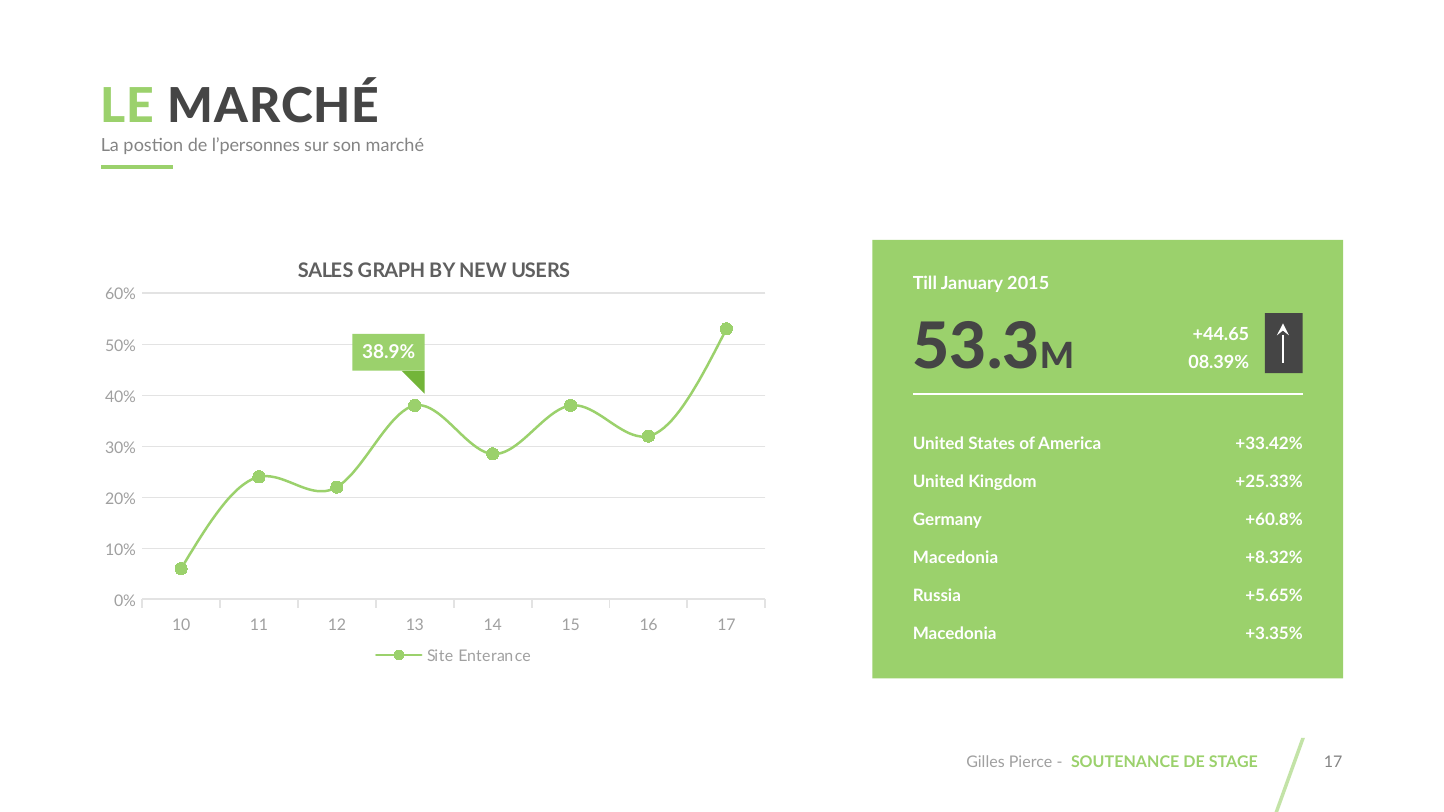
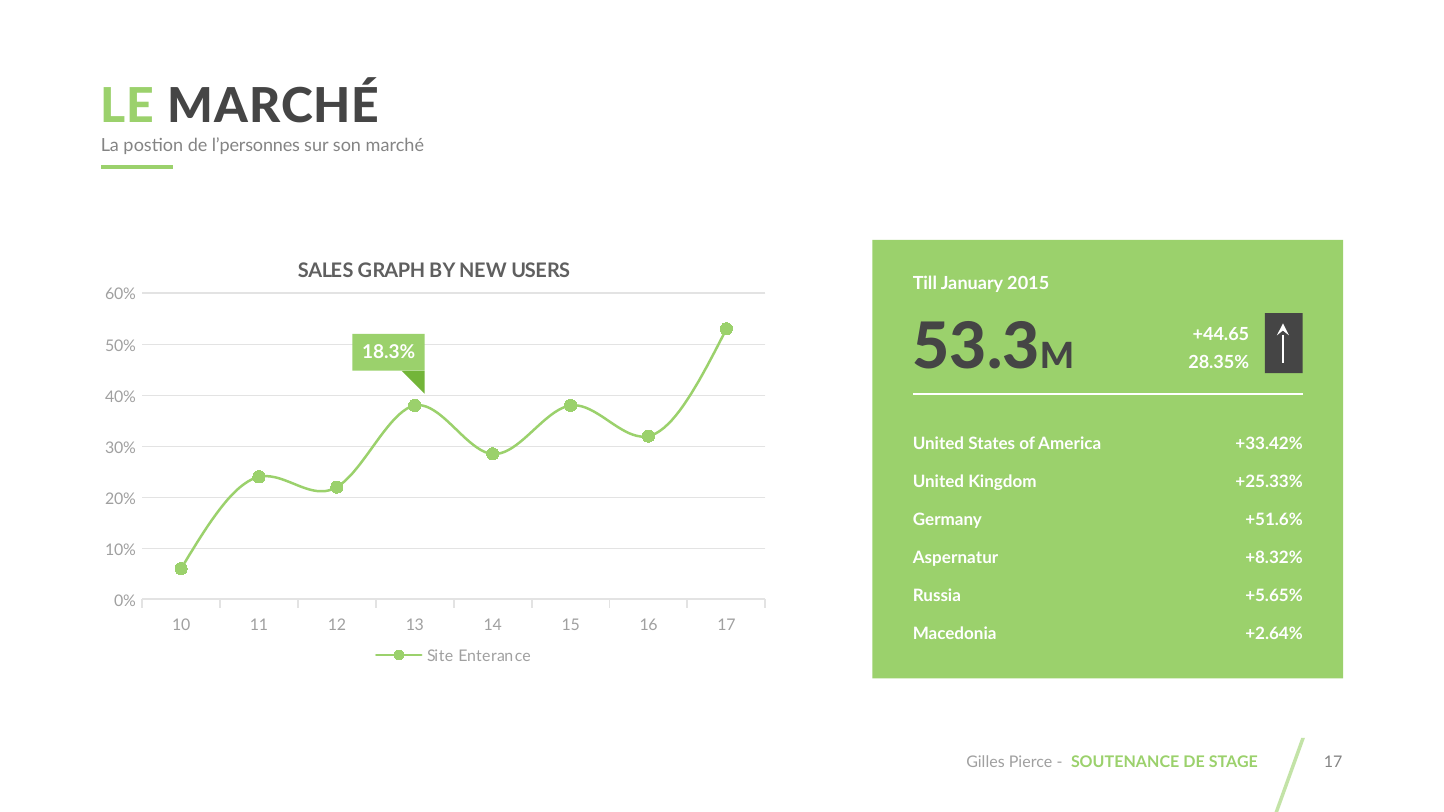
38.9%: 38.9% -> 18.3%
08.39%: 08.39% -> 28.35%
+60.8%: +60.8% -> +51.6%
Macedonia at (956, 558): Macedonia -> Aspernatur
+3.35%: +3.35% -> +2.64%
